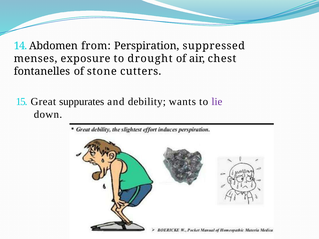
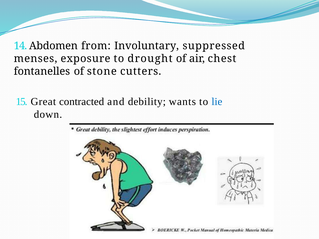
Perspiration: Perspiration -> Involuntary
suppurates: suppurates -> contracted
lie colour: purple -> blue
